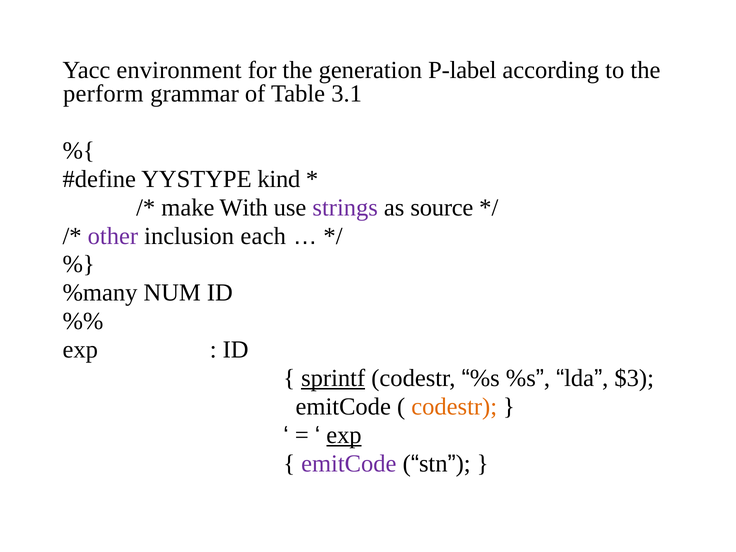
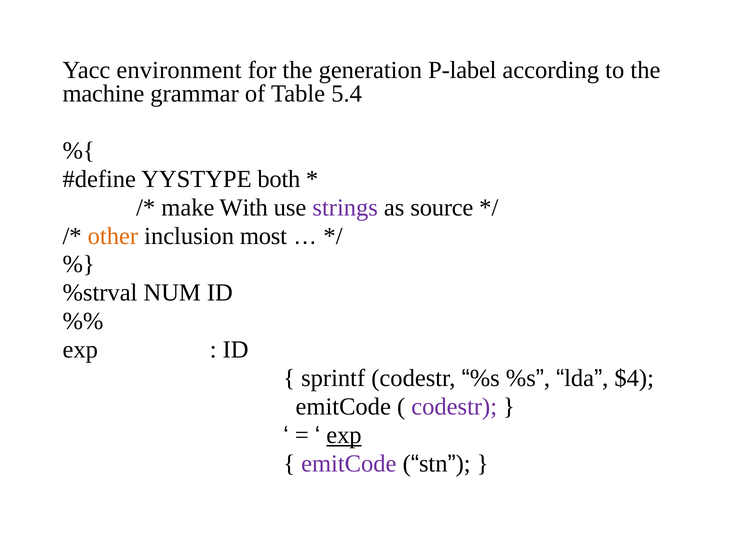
perform: perform -> machine
3.1: 3.1 -> 5.4
kind: kind -> both
other colour: purple -> orange
each: each -> most
%many: %many -> %strval
sprintf underline: present -> none
$3: $3 -> $4
codestr at (454, 407) colour: orange -> purple
